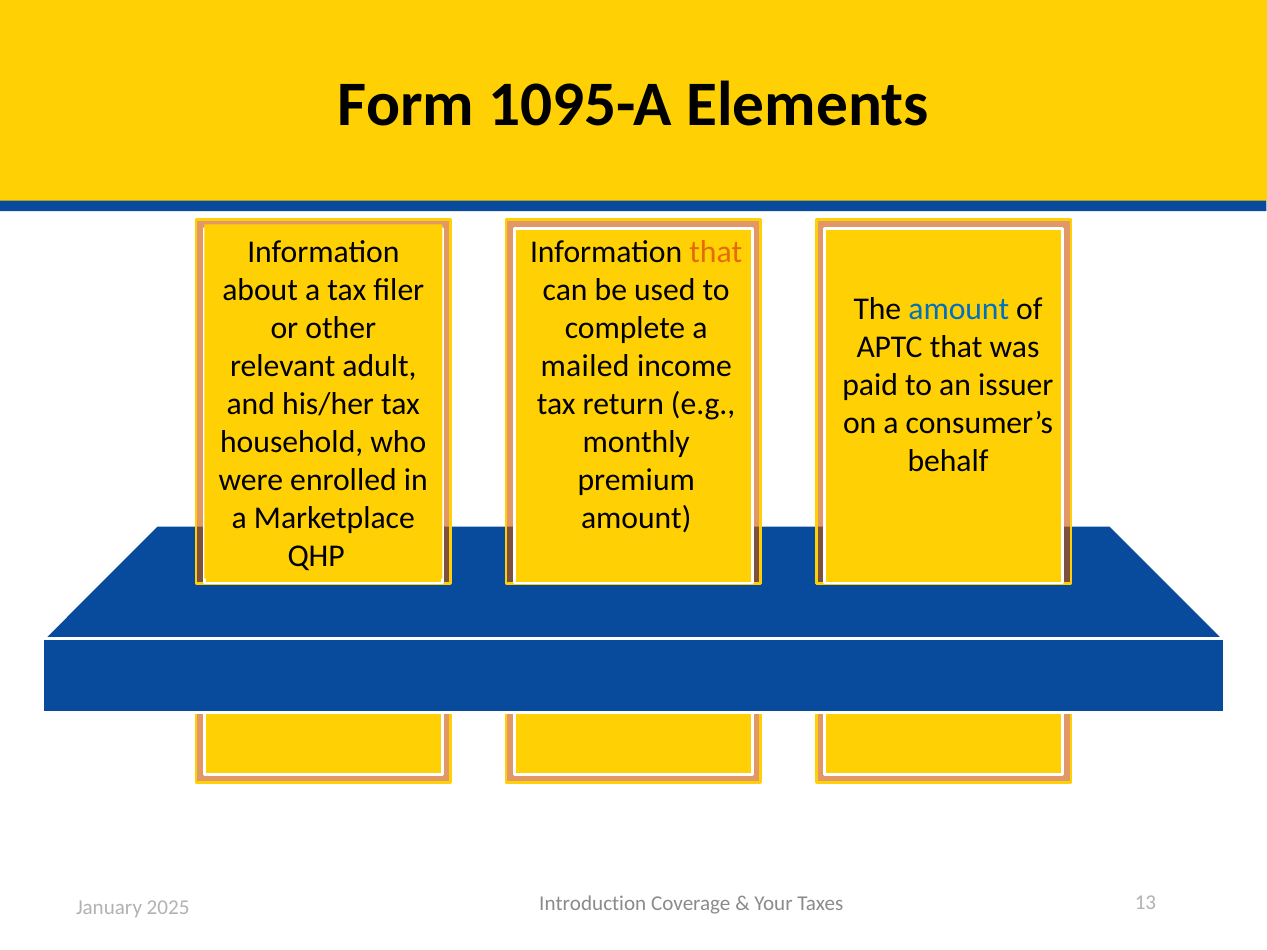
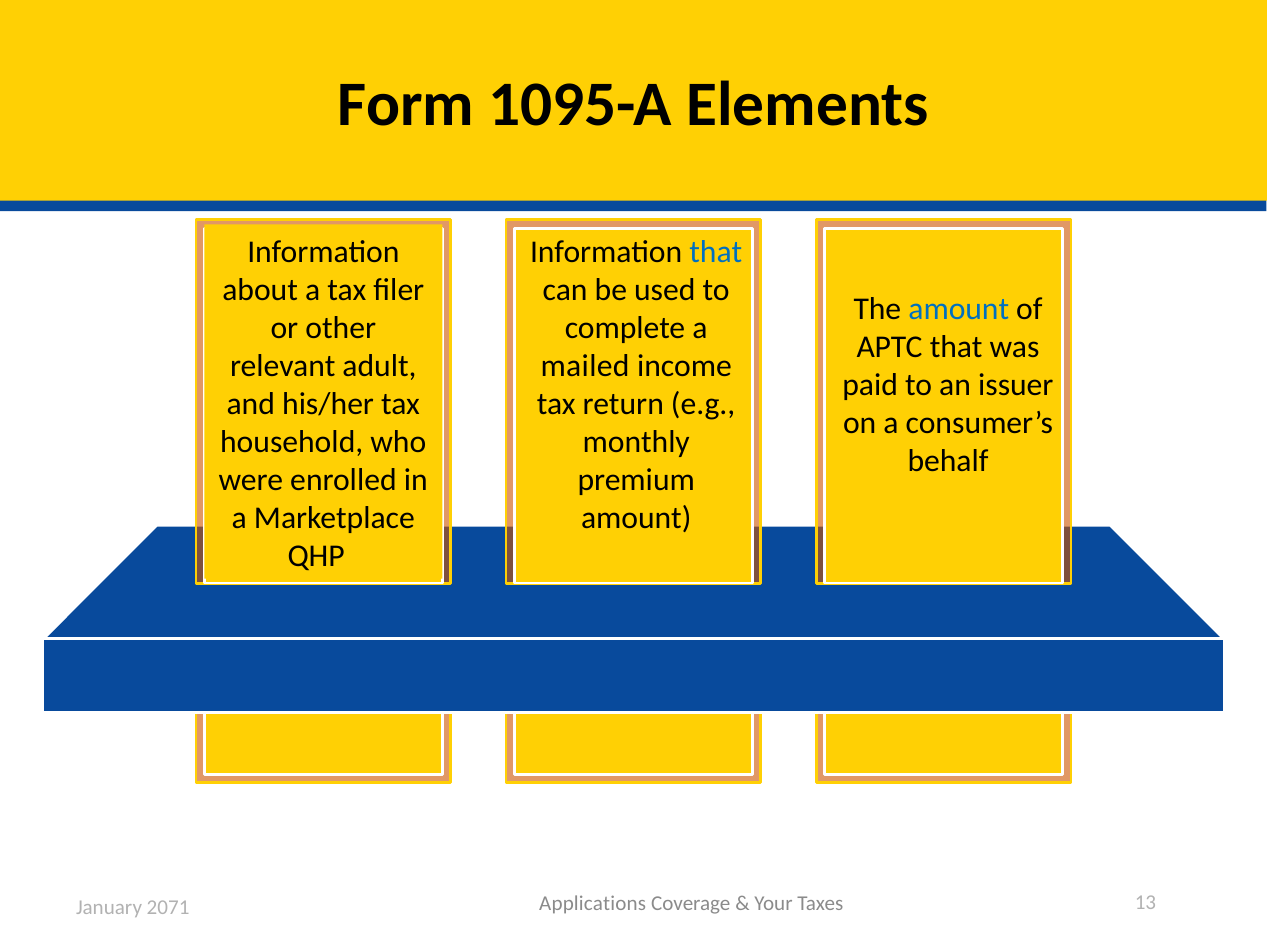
that at (716, 252) colour: orange -> blue
Introduction: Introduction -> Applications
2025: 2025 -> 2071
